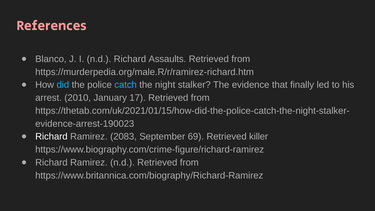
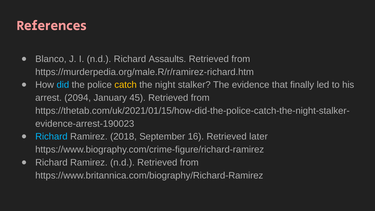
catch colour: light blue -> yellow
2010: 2010 -> 2094
17: 17 -> 45
Richard at (51, 137) colour: white -> light blue
2083: 2083 -> 2018
69: 69 -> 16
killer: killer -> later
